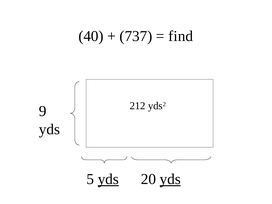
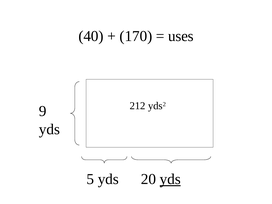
737: 737 -> 170
find: find -> uses
yds at (108, 179) underline: present -> none
